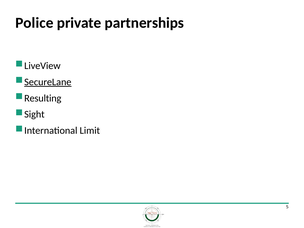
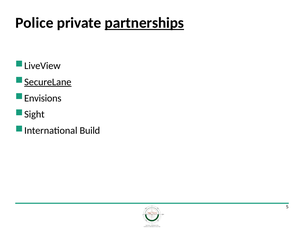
partnerships underline: none -> present
Resulting: Resulting -> Envisions
Limit: Limit -> Build
